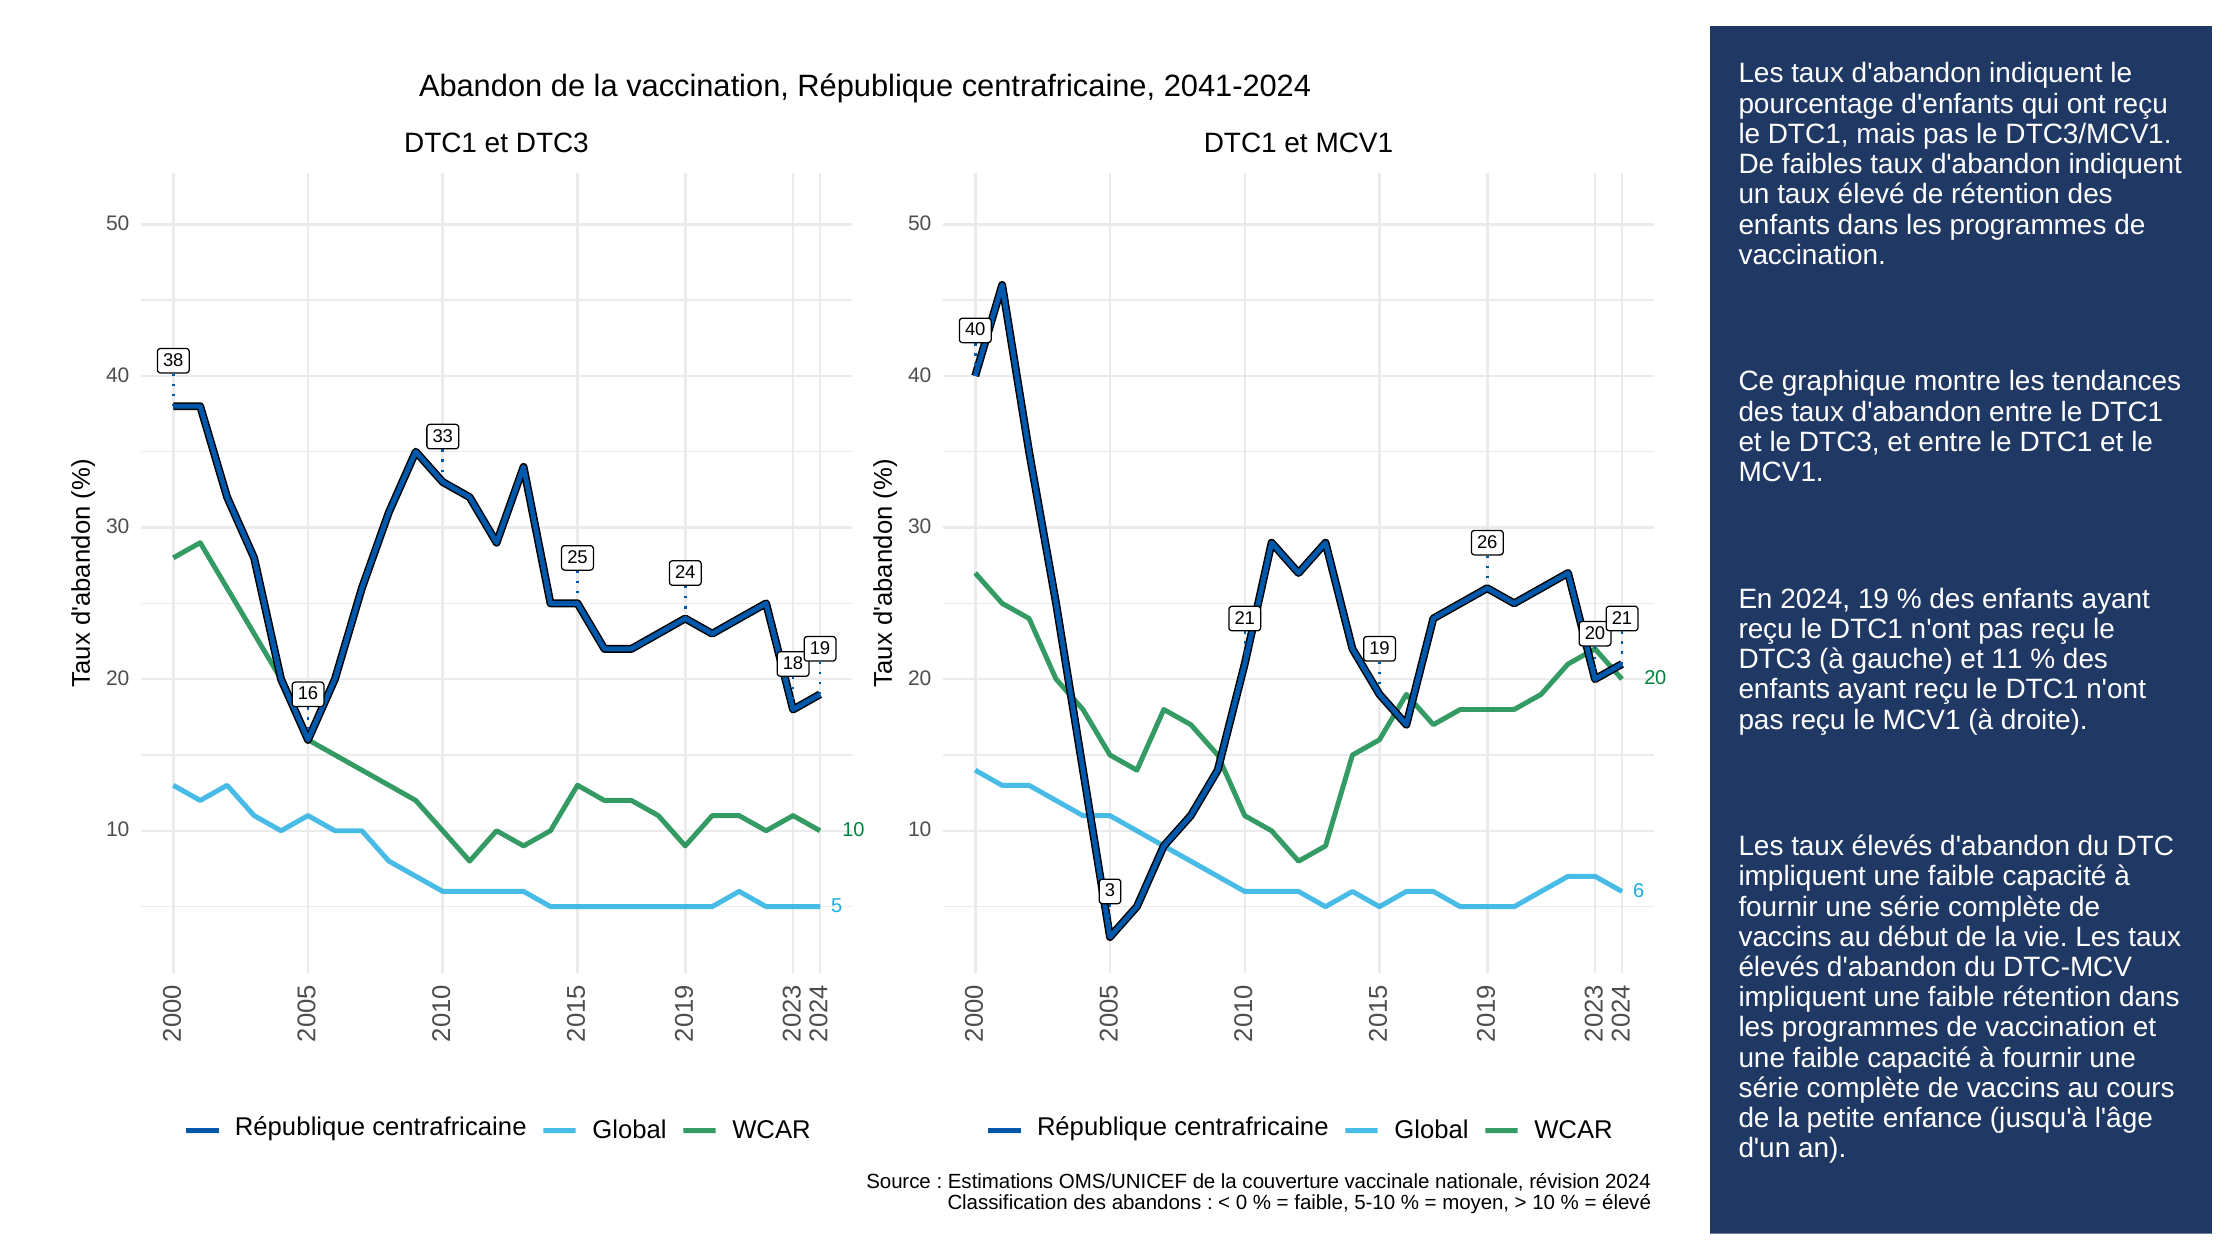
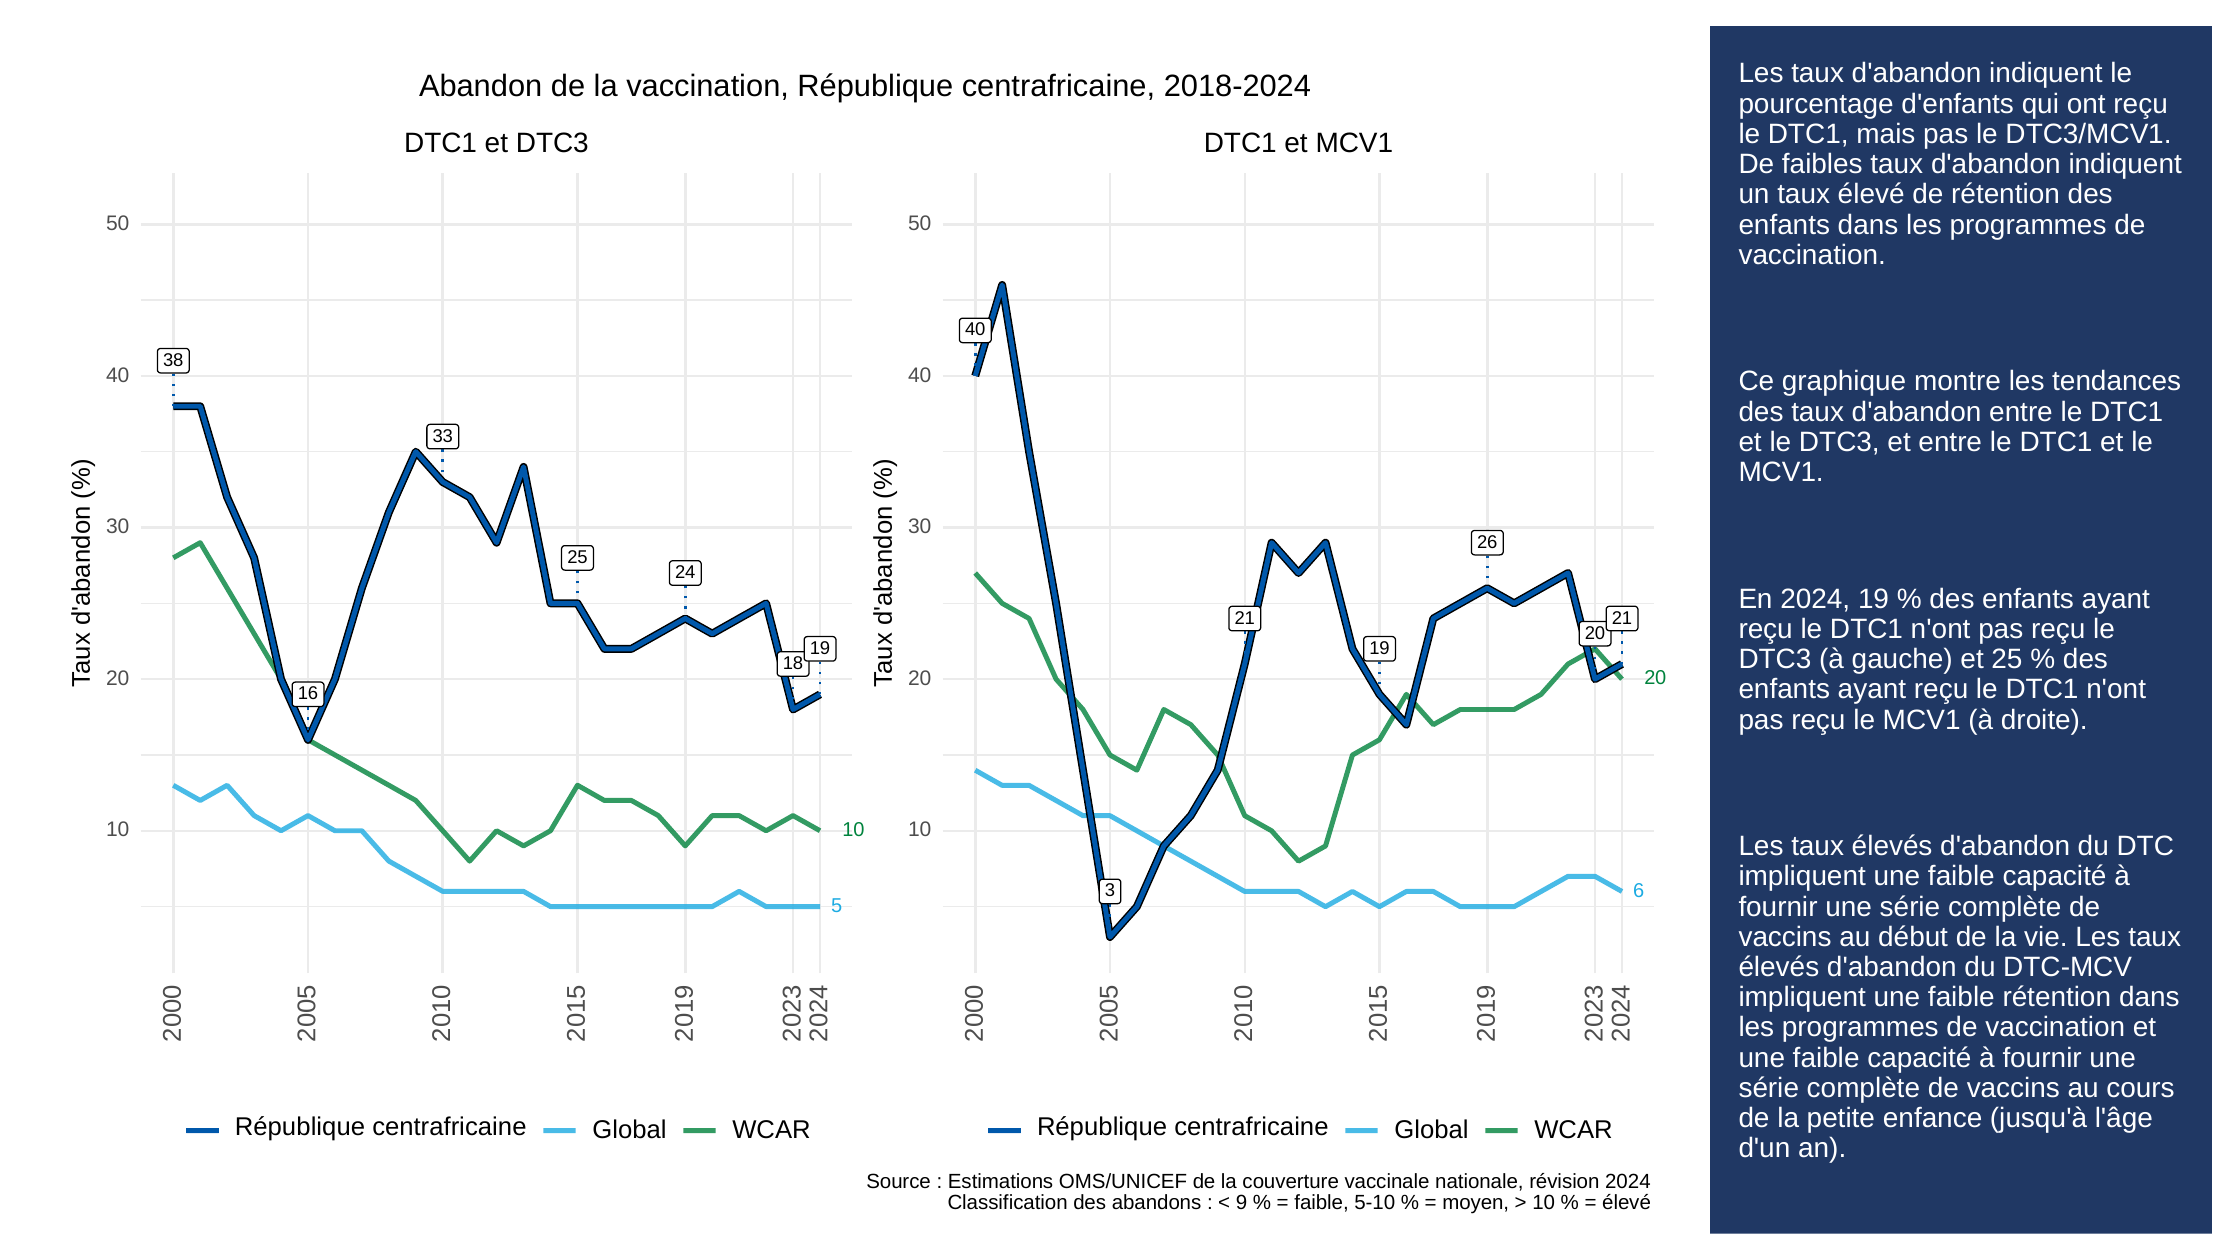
2041-2024: 2041-2024 -> 2018-2024
et 11: 11 -> 25
0 at (1242, 1203): 0 -> 9
